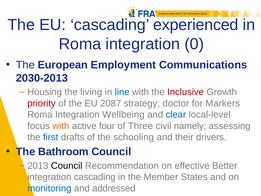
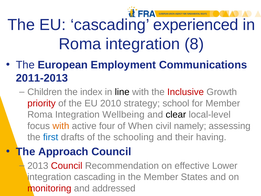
0: 0 -> 8
2030-2013: 2030-2013 -> 2011-2013
Housing: Housing -> Children
living: living -> index
line colour: blue -> black
2087: 2087 -> 2010
doctor: doctor -> school
for Markers: Markers -> Member
clear colour: blue -> black
Three: Three -> When
drivers: drivers -> having
Bathroom: Bathroom -> Approach
Council at (67, 166) colour: black -> red
Better: Better -> Lower
monitoring colour: blue -> red
